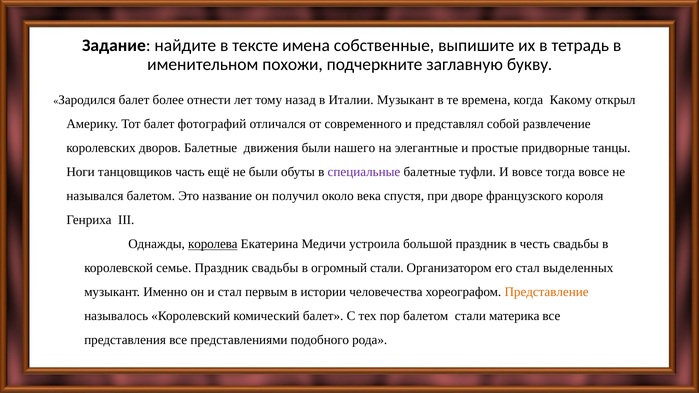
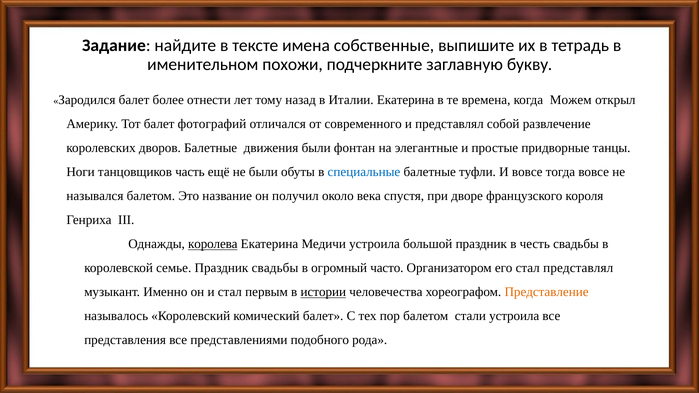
Италии Музыкант: Музыкант -> Екатерина
Какому: Какому -> Можем
нашего: нашего -> фонтан
специальные colour: purple -> blue
огромный стали: стали -> часто
стал выделенных: выделенных -> представлял
истории underline: none -> present
стали материка: материка -> устроила
